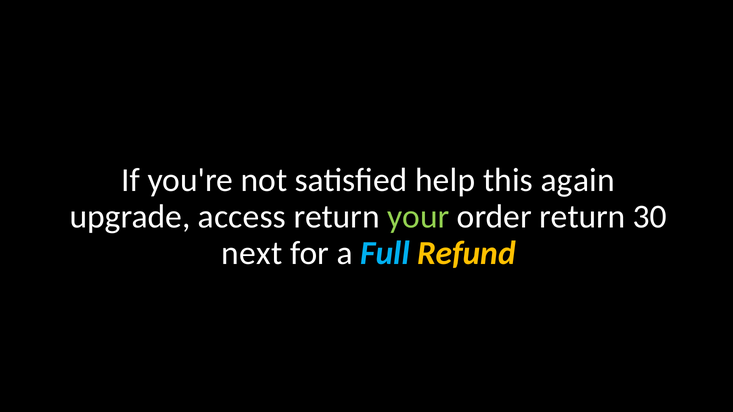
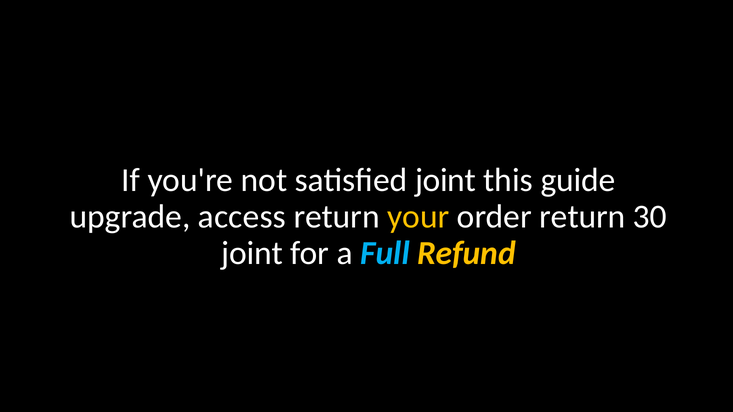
satisfied help: help -> joint
again: again -> guide
your colour: light green -> yellow
next at (252, 253): next -> joint
